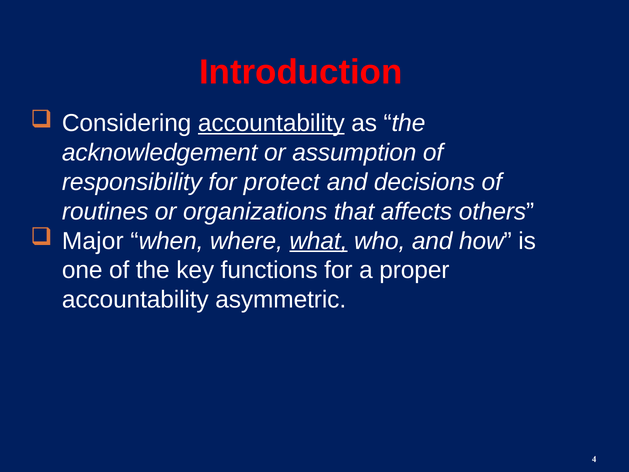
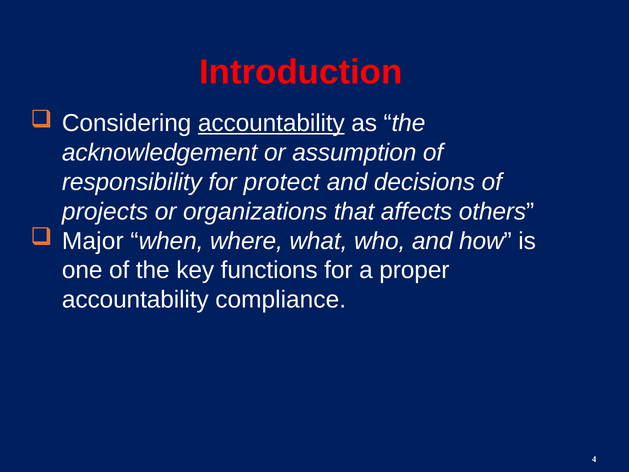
routines: routines -> projects
what underline: present -> none
asymmetric: asymmetric -> compliance
